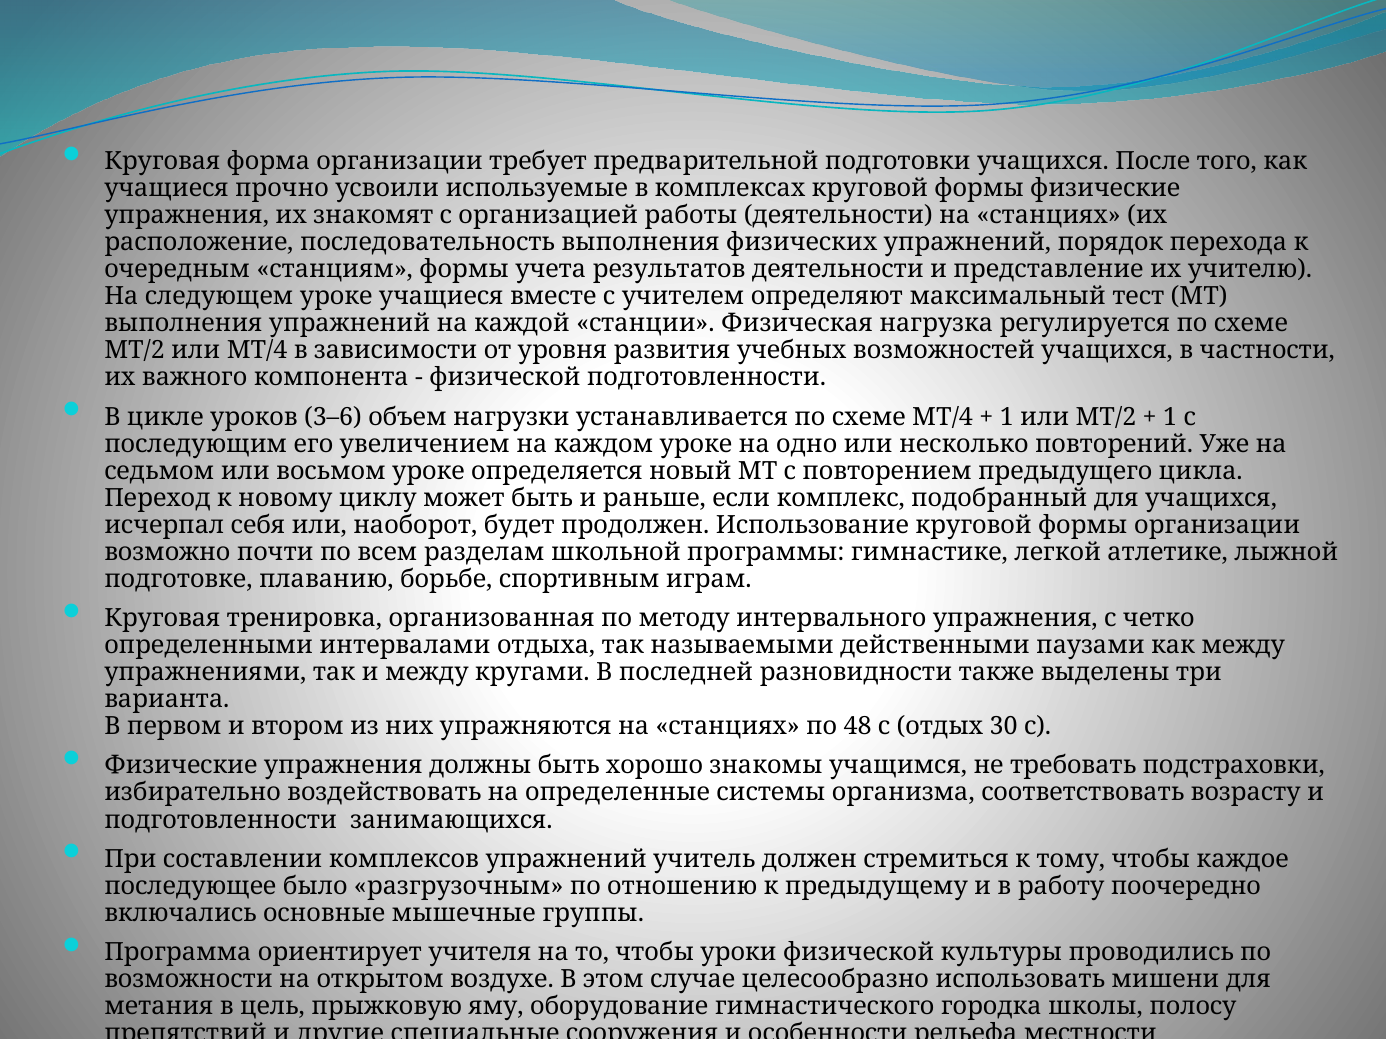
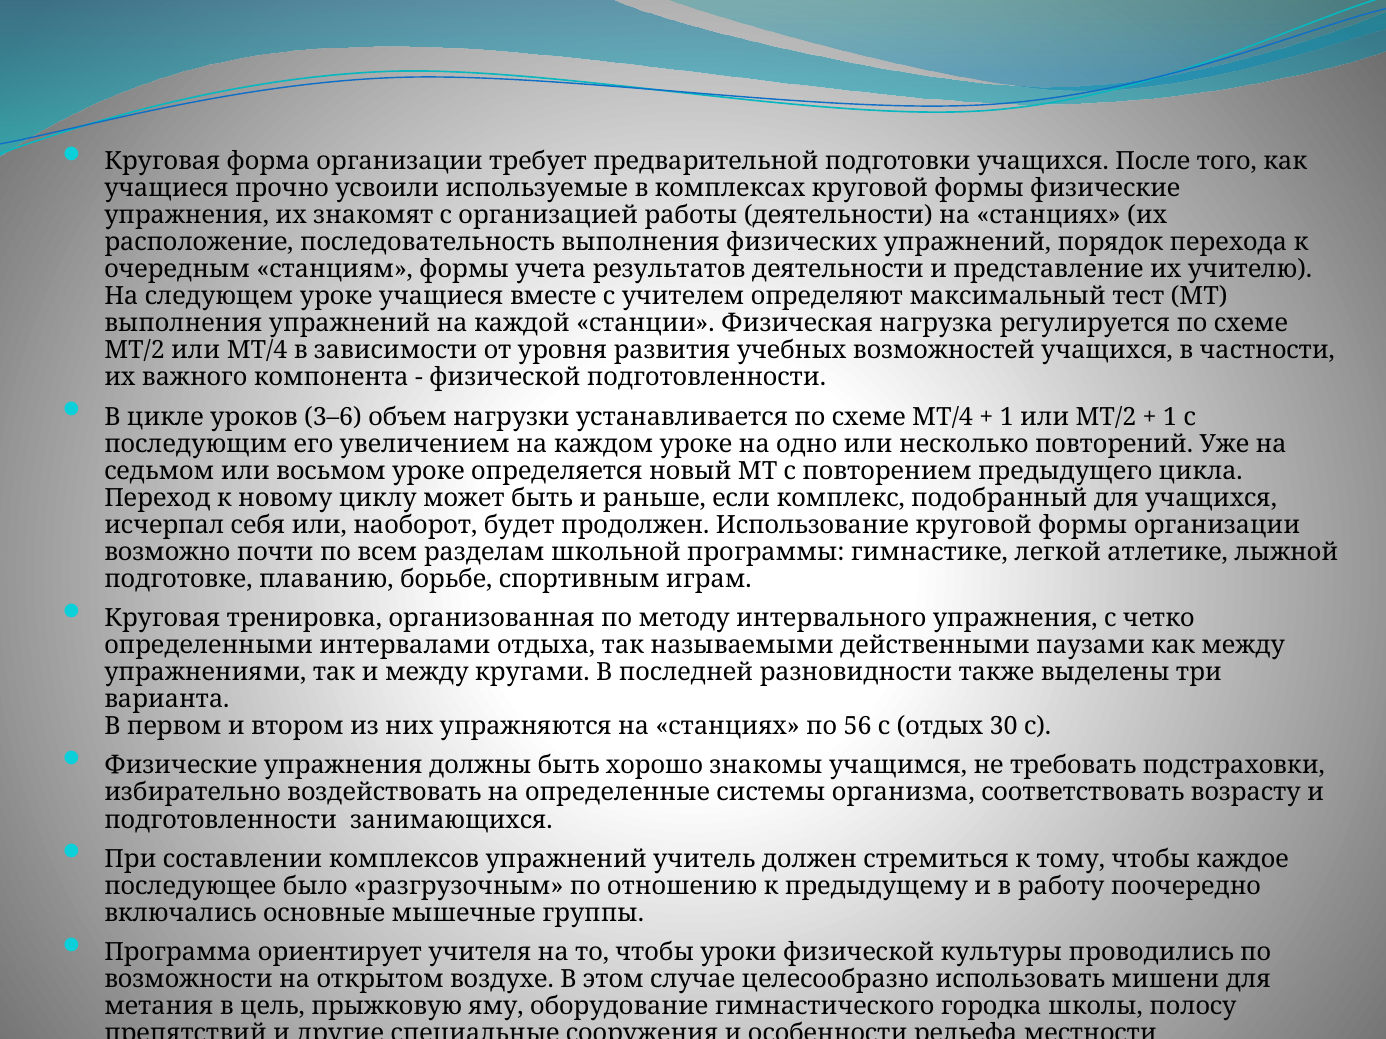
48: 48 -> 56
